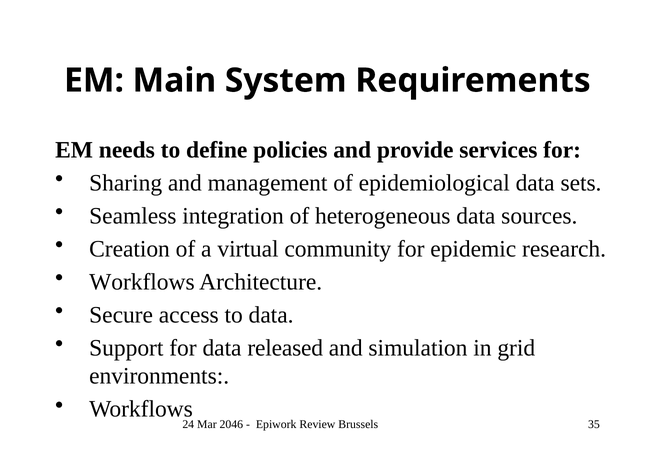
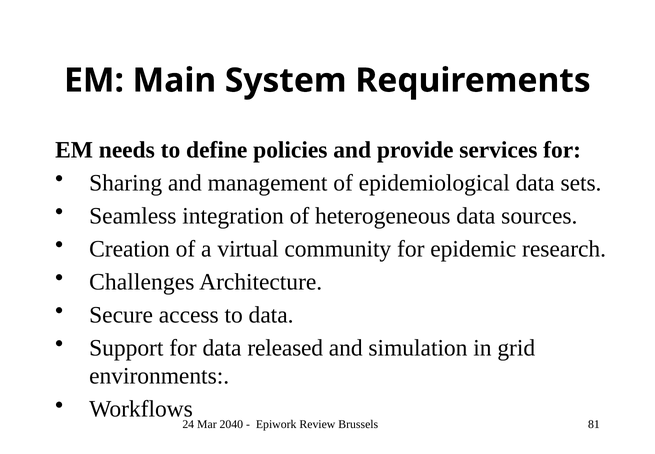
Workflows at (142, 282): Workflows -> Challenges
2046: 2046 -> 2040
35: 35 -> 81
